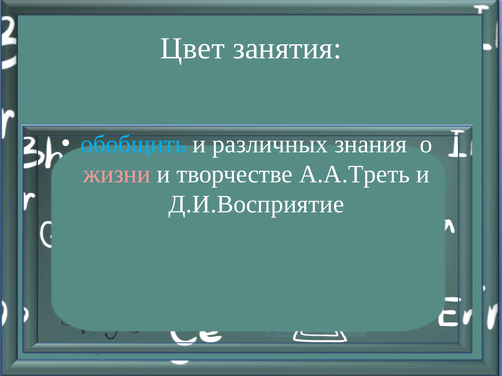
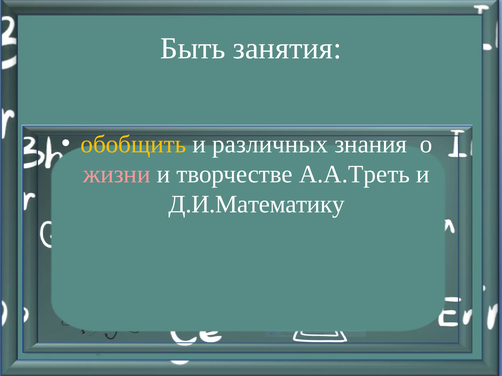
Цвет: Цвет -> Быть
обобщить colour: light blue -> yellow
Д.И.Восприятие: Д.И.Восприятие -> Д.И.Математику
